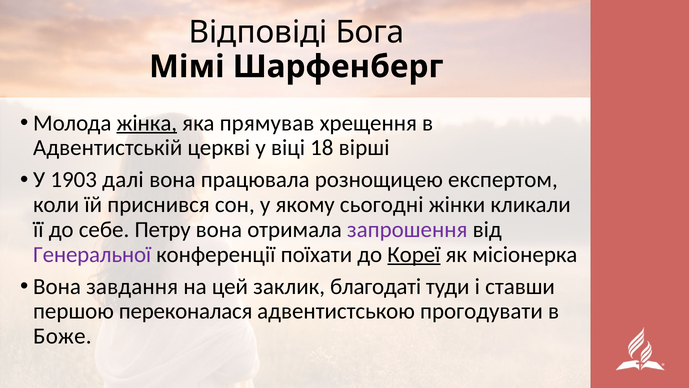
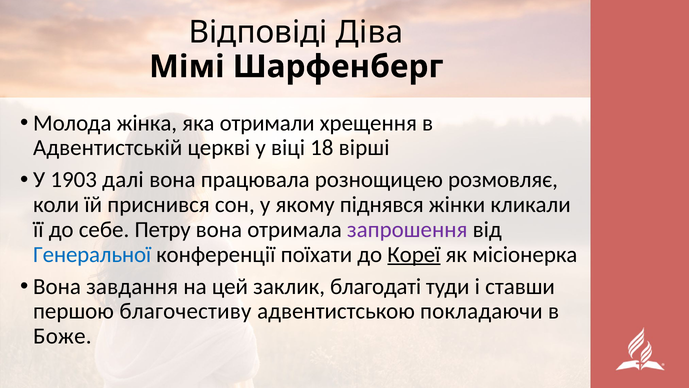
Бога: Бога -> Діва
жінка underline: present -> none
прямував: прямував -> отримали
експертом: експертом -> розмовляє
сьогодні: сьогодні -> піднявся
Генеральної colour: purple -> blue
переконалася: переконалася -> благочестиву
прогодувати: прогодувати -> покладаючи
